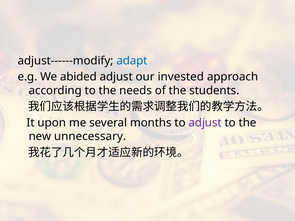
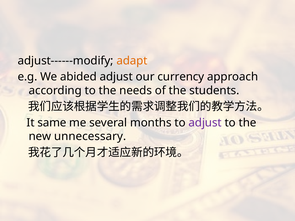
adapt colour: blue -> orange
invested: invested -> currency
upon: upon -> same
